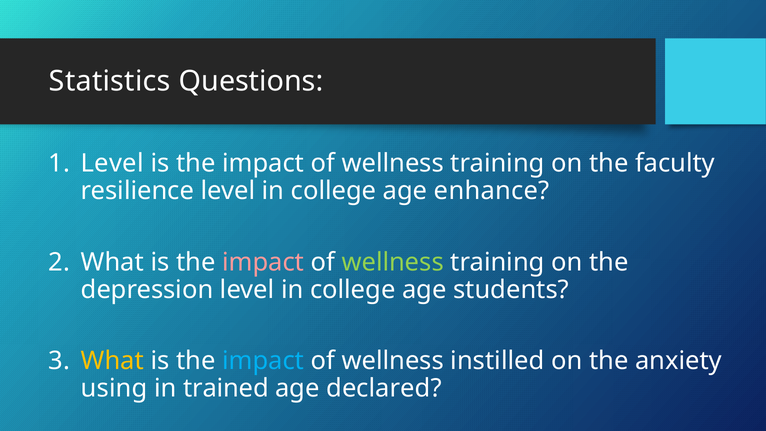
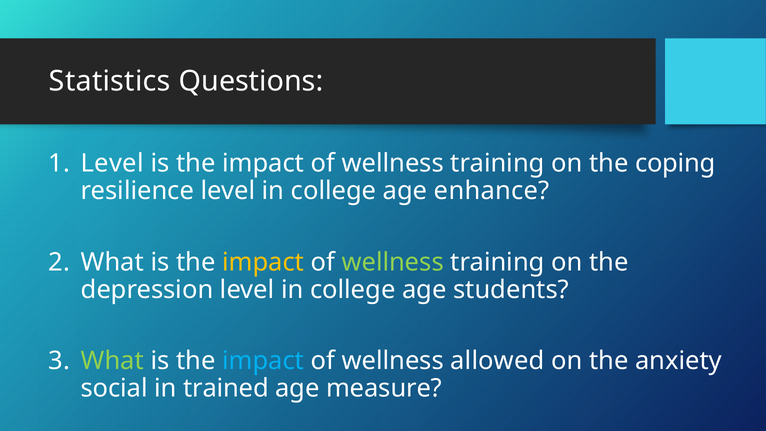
faculty: faculty -> coping
impact at (263, 262) colour: pink -> yellow
What at (112, 361) colour: yellow -> light green
instilled: instilled -> allowed
using: using -> social
declared: declared -> measure
